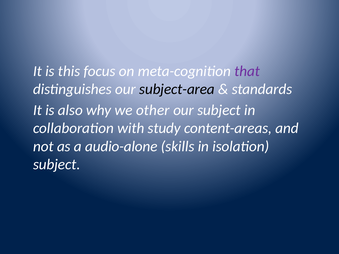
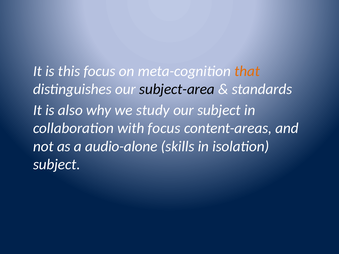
that colour: purple -> orange
other: other -> study
with study: study -> focus
